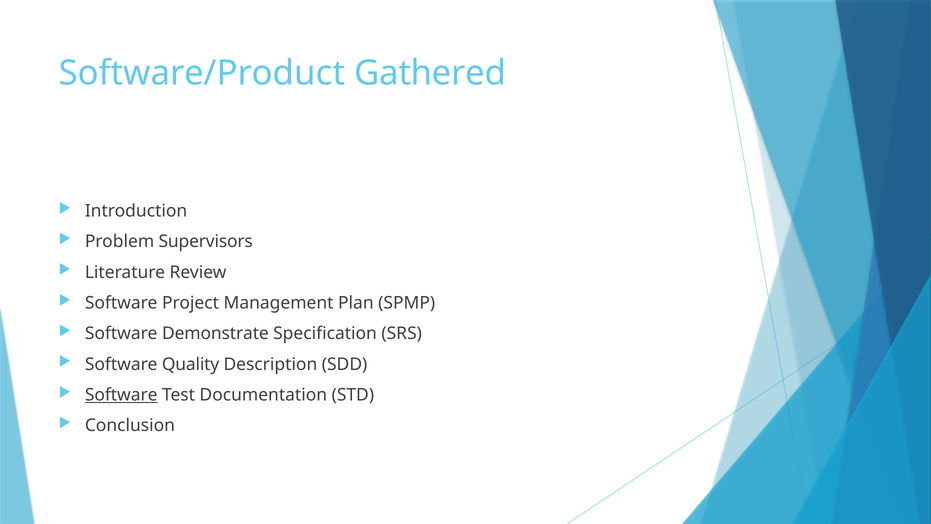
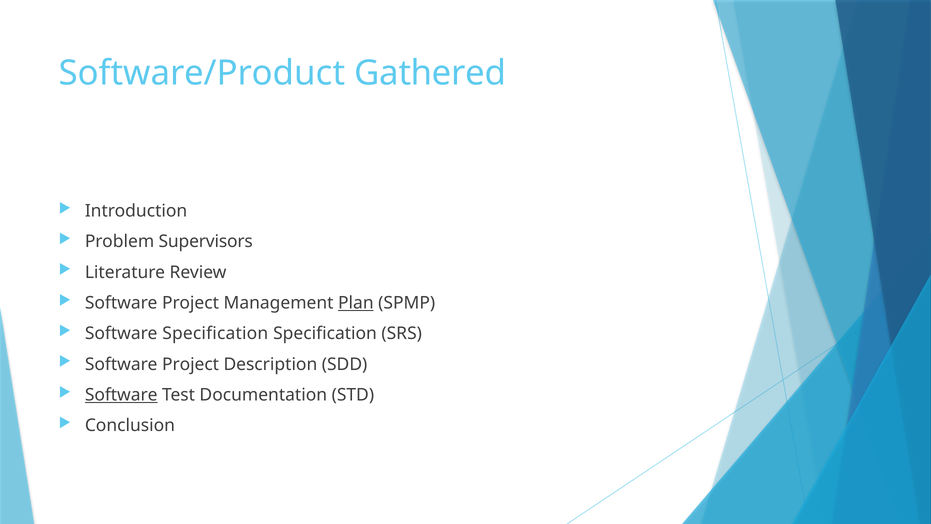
Plan underline: none -> present
Software Demonstrate: Demonstrate -> Specification
Quality at (191, 364): Quality -> Project
